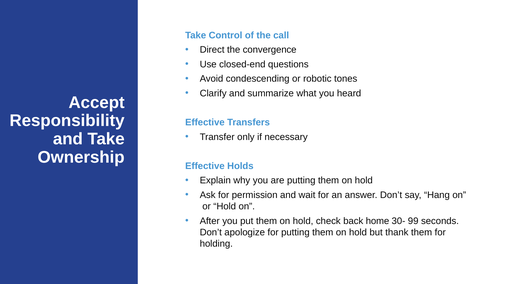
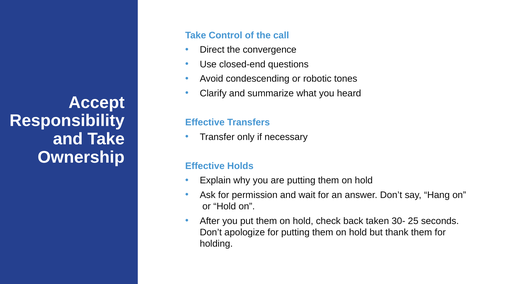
home: home -> taken
99: 99 -> 25
